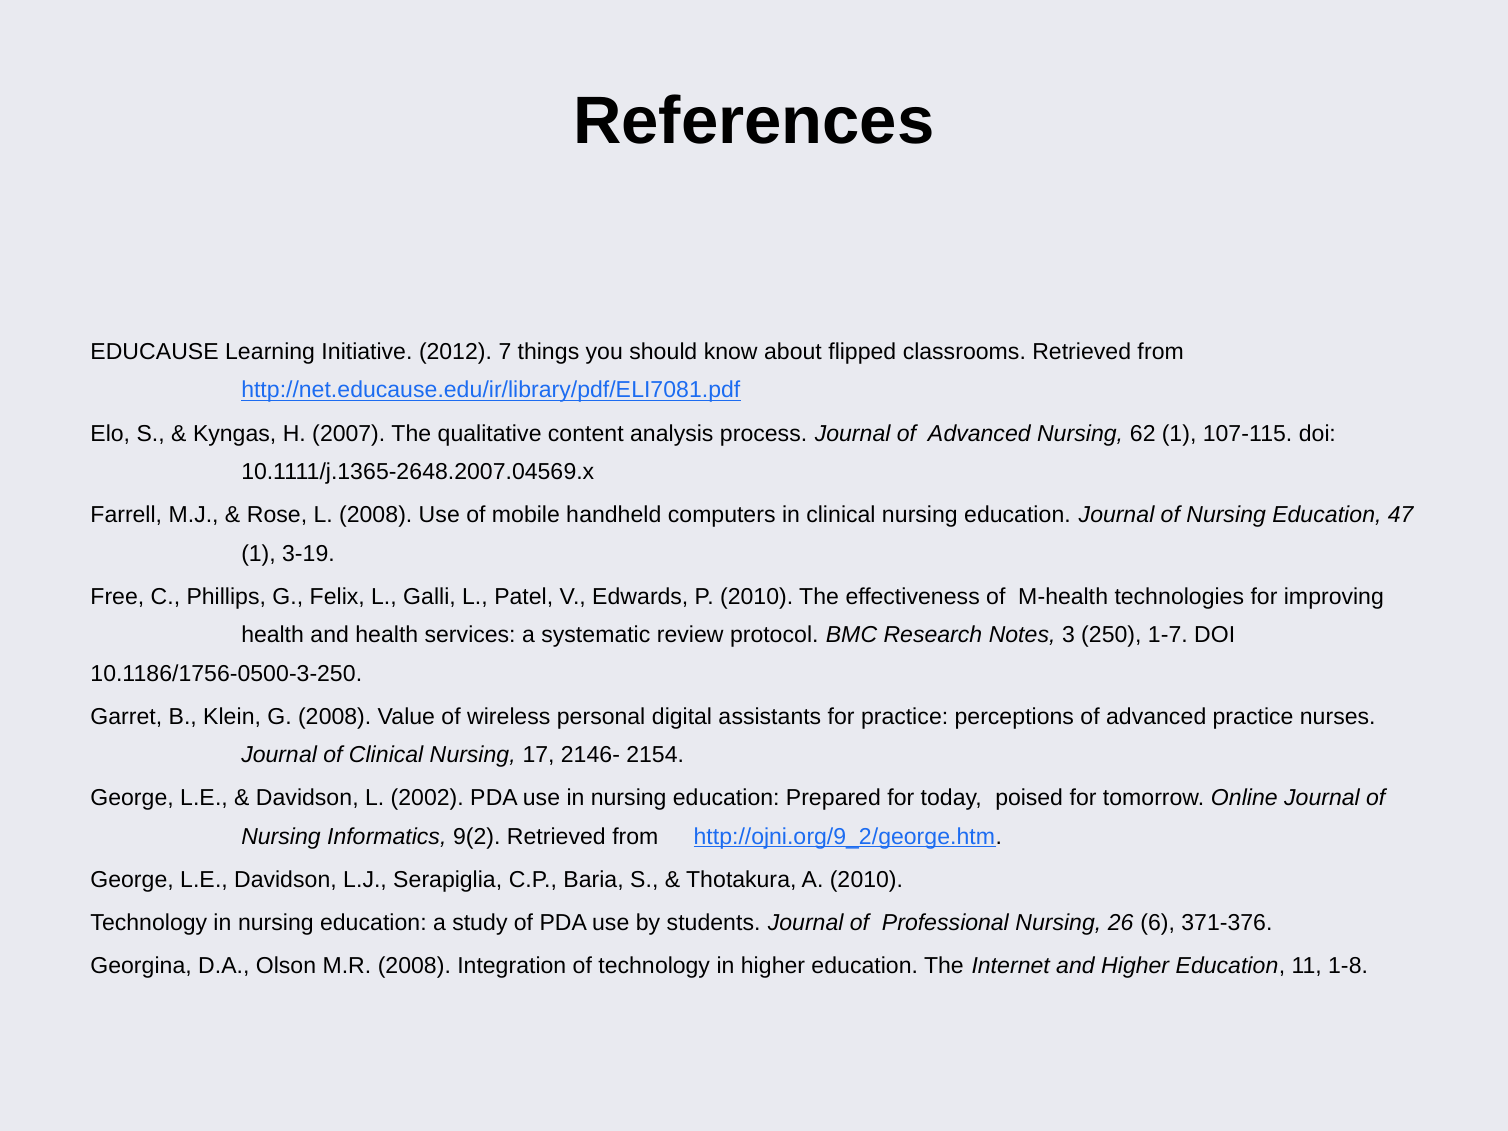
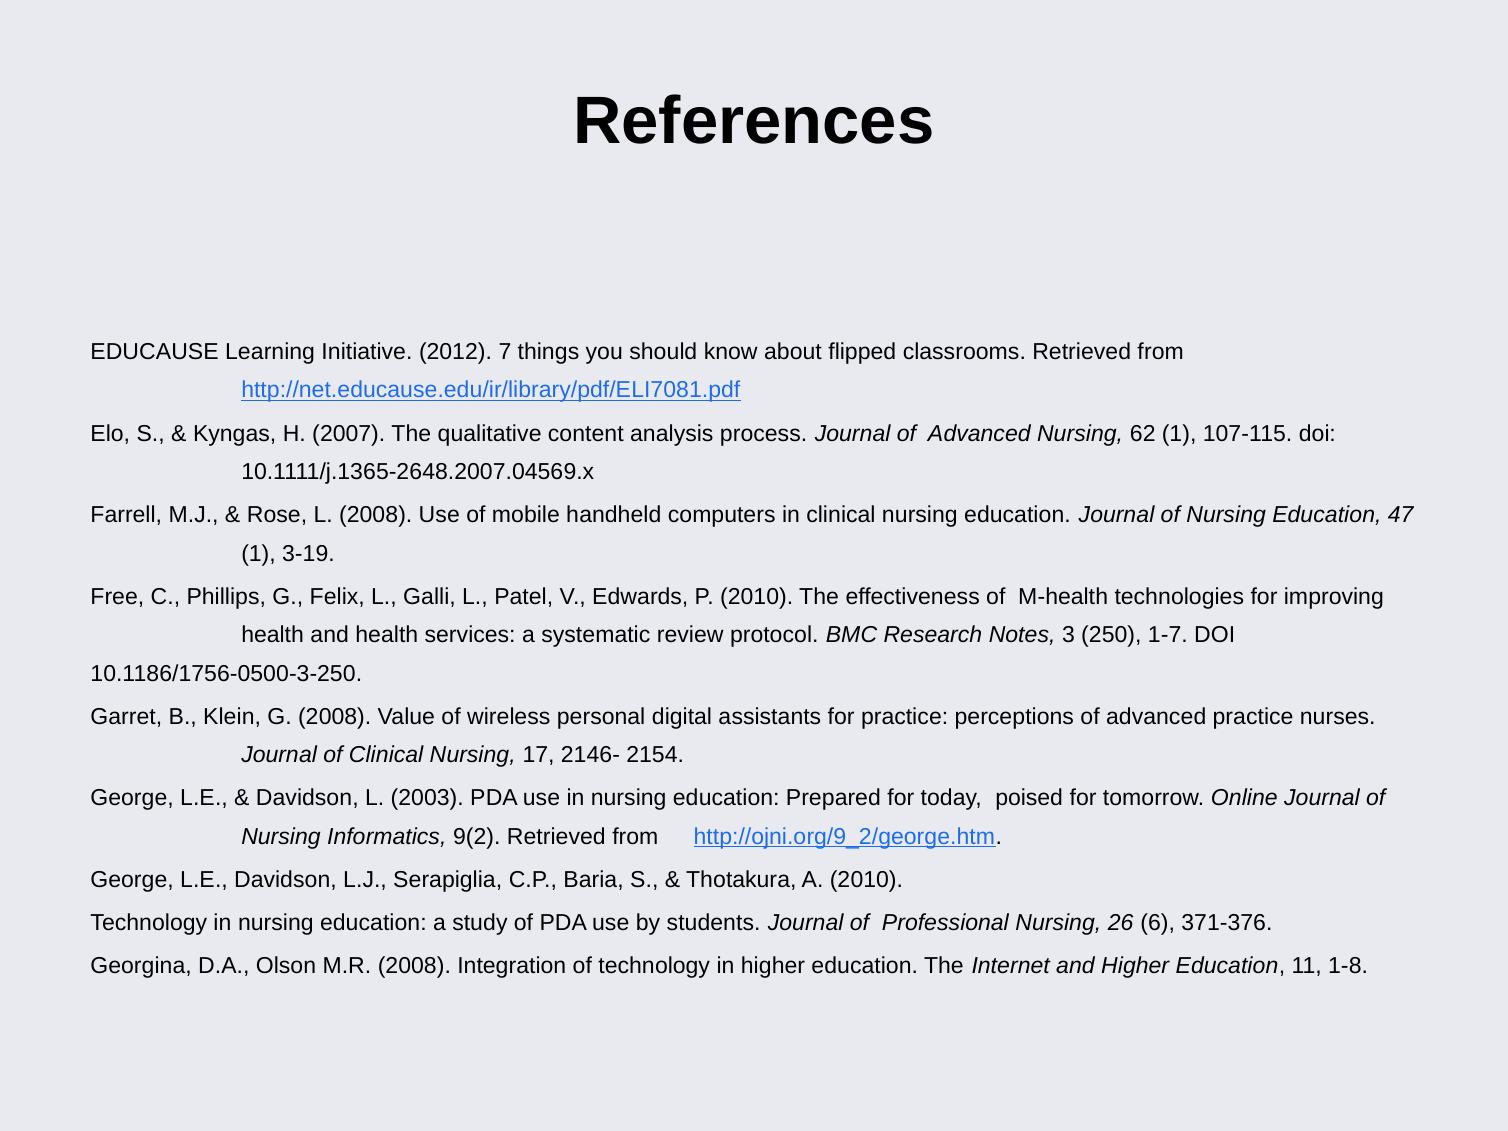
2002: 2002 -> 2003
